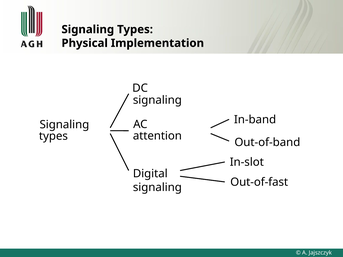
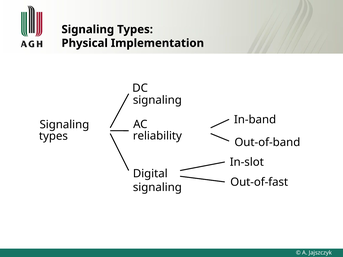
attention: attention -> reliability
